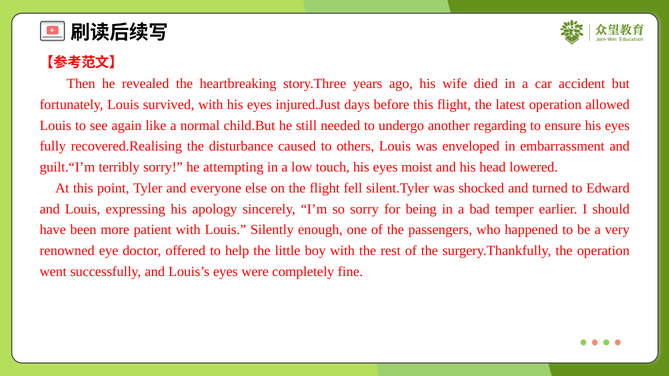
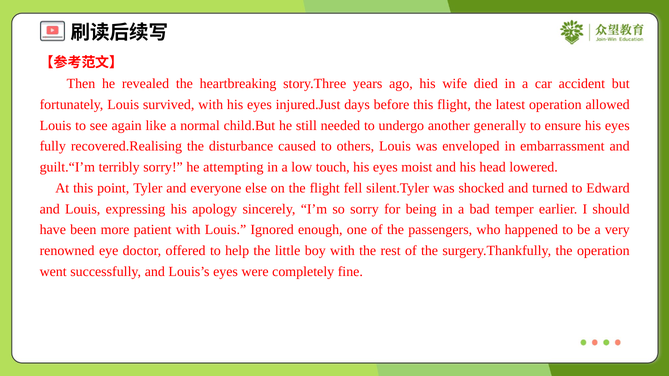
regarding: regarding -> generally
Silently: Silently -> Ignored
